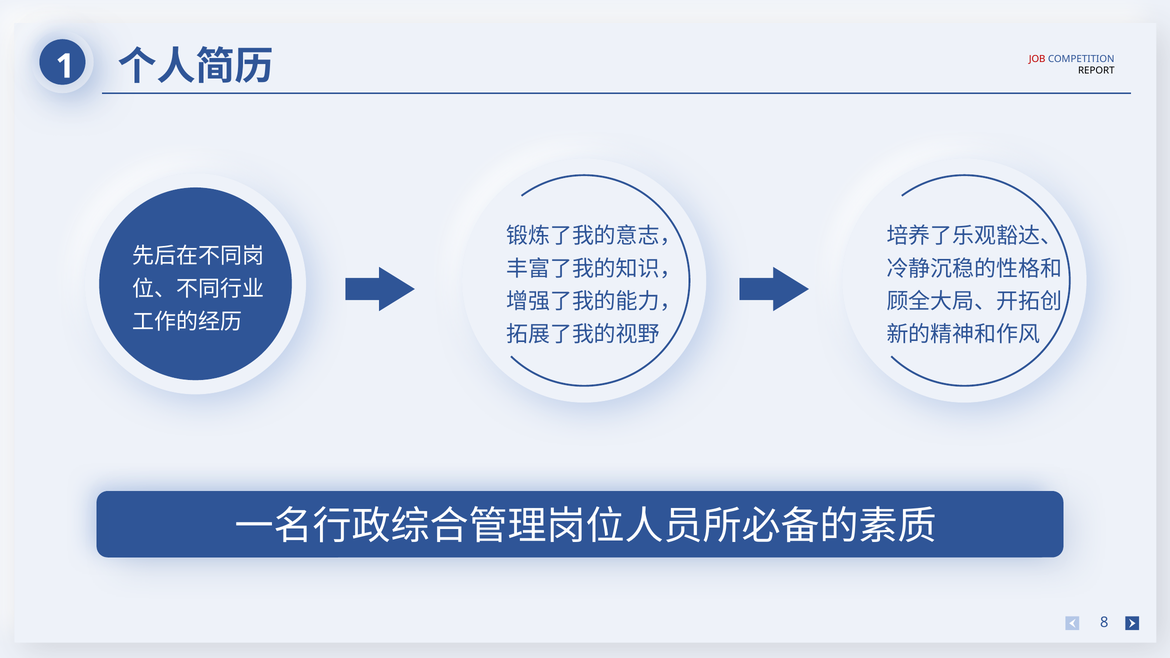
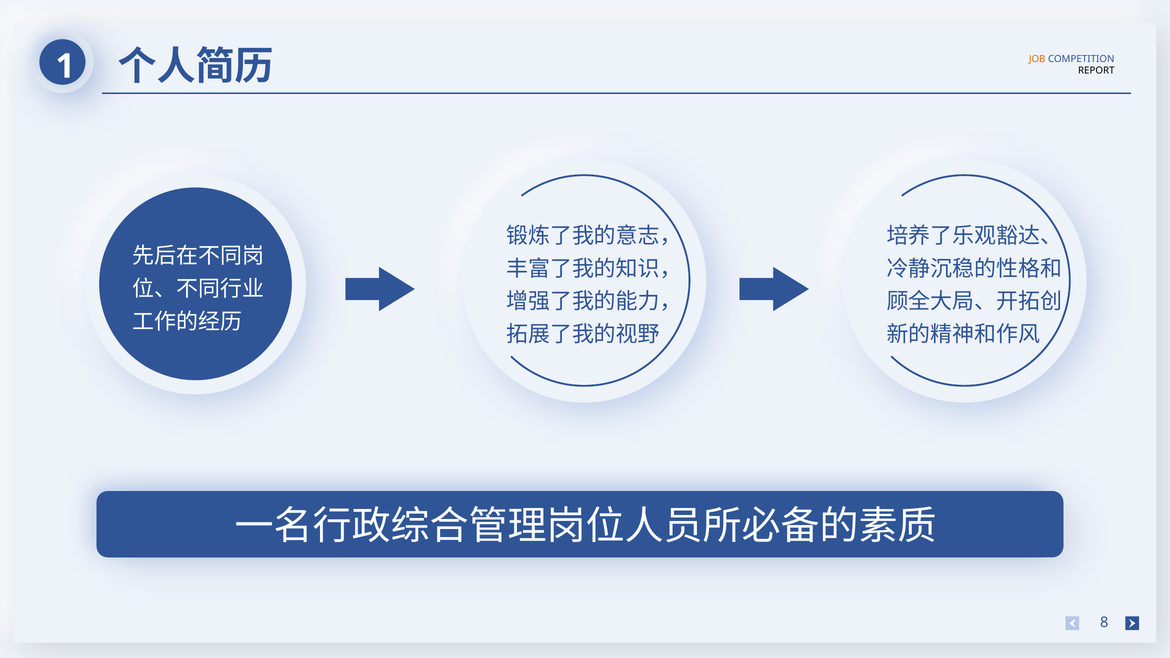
JOB colour: red -> orange
